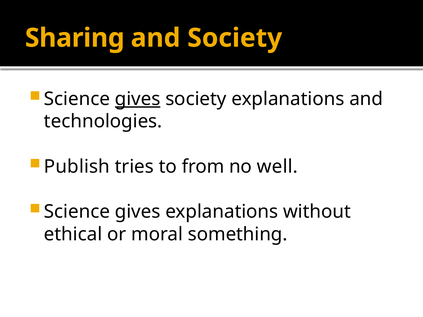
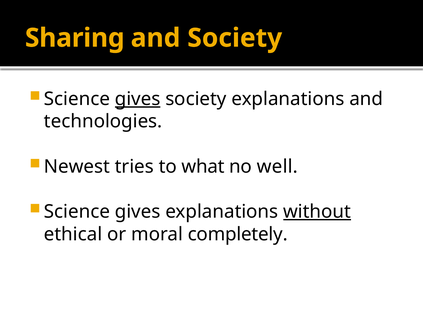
Publish: Publish -> Newest
from: from -> what
without underline: none -> present
something: something -> completely
